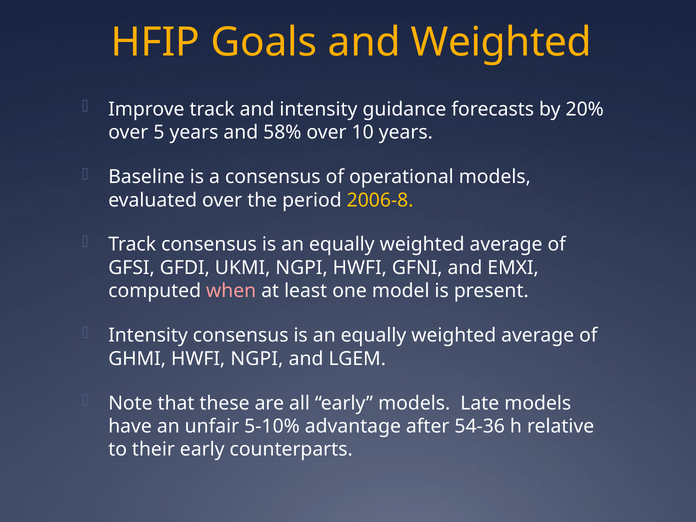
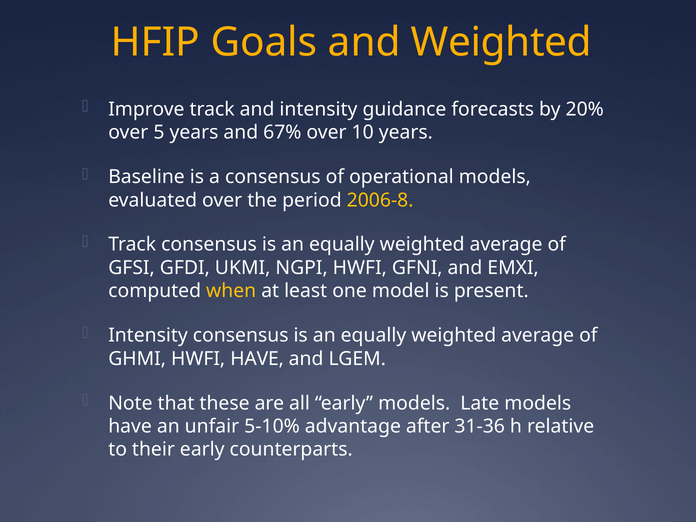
58%: 58% -> 67%
when colour: pink -> yellow
HWFI NGPI: NGPI -> HAVE
54-36: 54-36 -> 31-36
